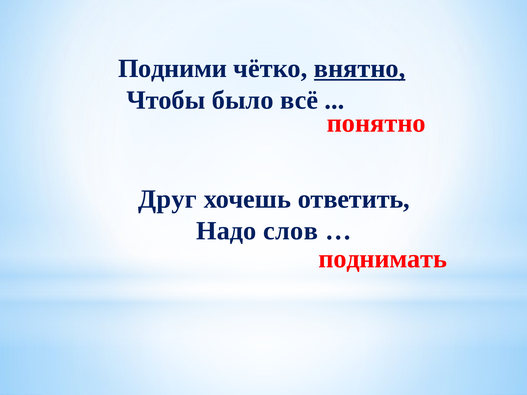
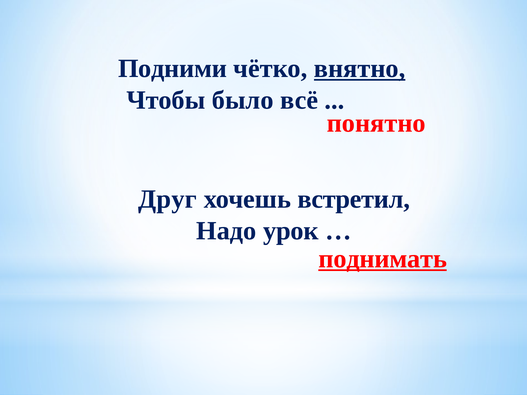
ответить: ответить -> встретил
слов: слов -> урок
поднимать underline: none -> present
